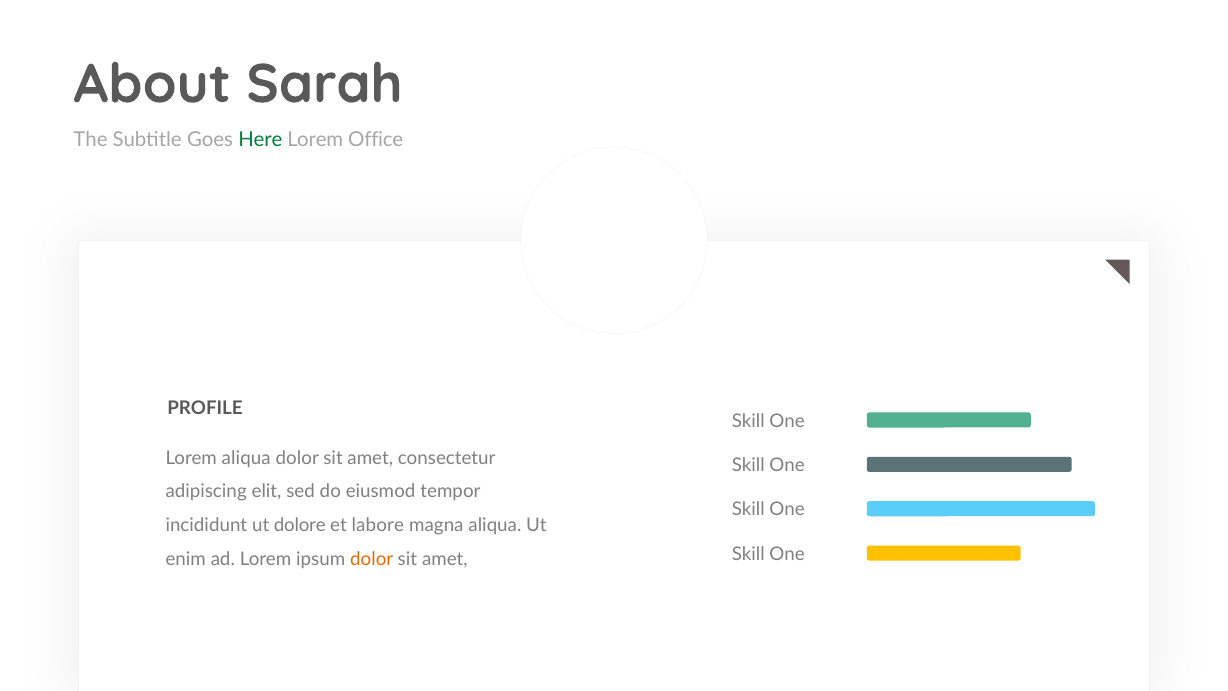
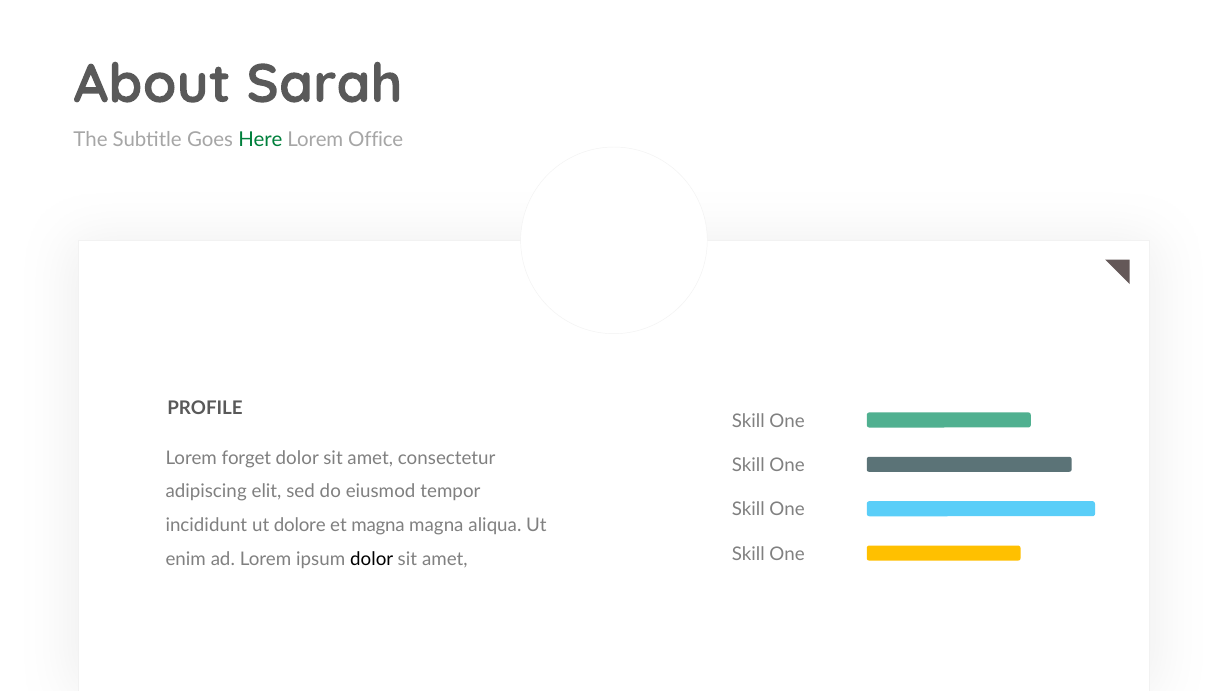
Lorem aliqua: aliqua -> forget
et labore: labore -> magna
dolor at (372, 559) colour: orange -> black
